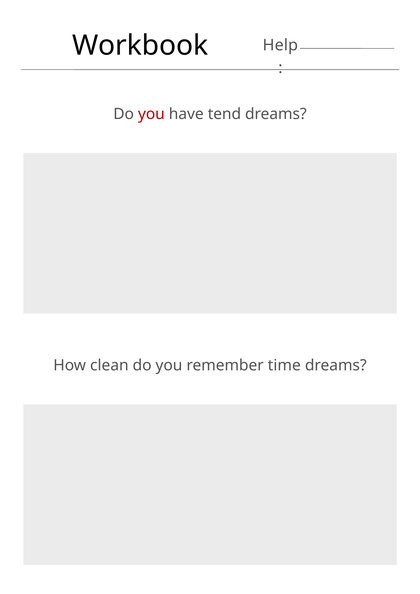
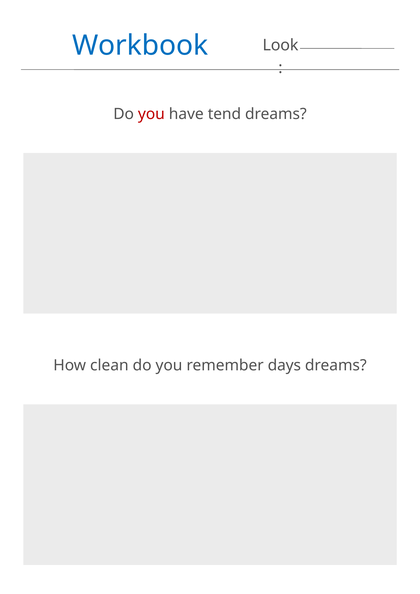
Workbook colour: black -> blue
Help: Help -> Look
time: time -> days
